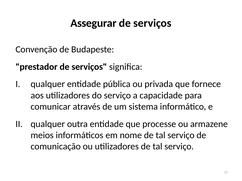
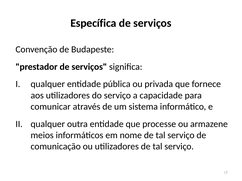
Assegurar: Assegurar -> Específica
